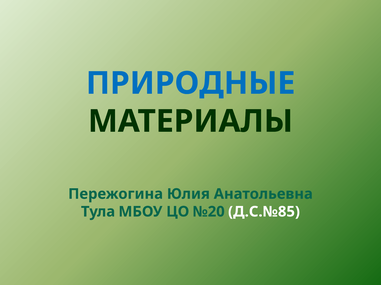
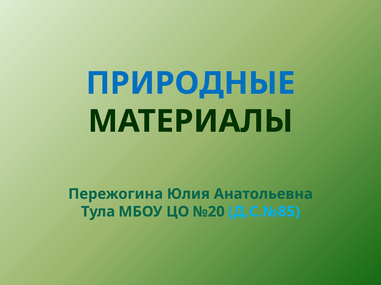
Д.С.№85 colour: white -> light blue
